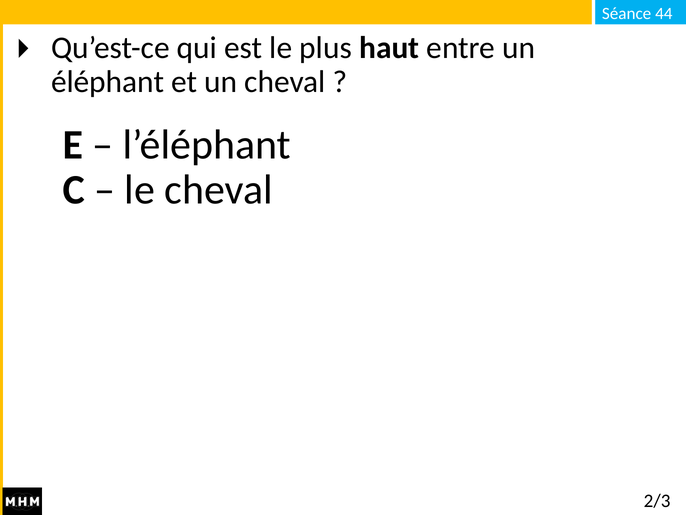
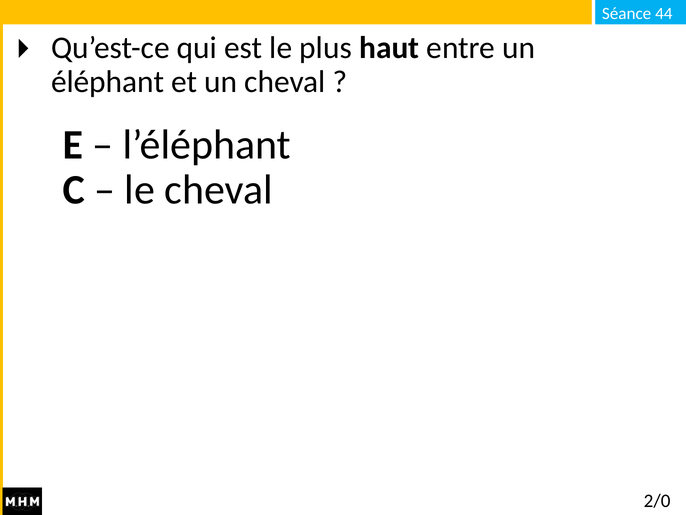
2/3: 2/3 -> 2/0
